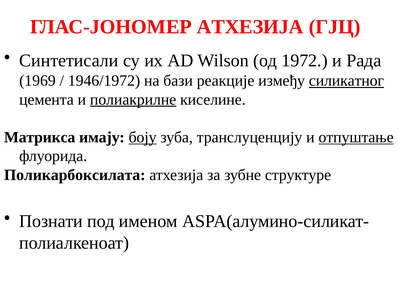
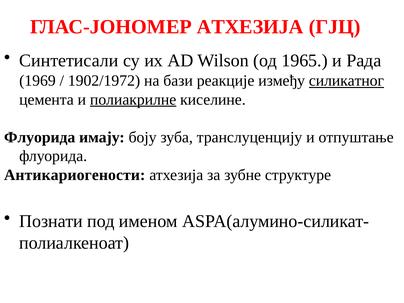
1972: 1972 -> 1965
1946/1972: 1946/1972 -> 1902/1972
Матрикса at (40, 137): Матрикса -> Флуорида
боју underline: present -> none
отпуштање underline: present -> none
Поликарбоксилата: Поликарбоксилата -> Антикариогености
